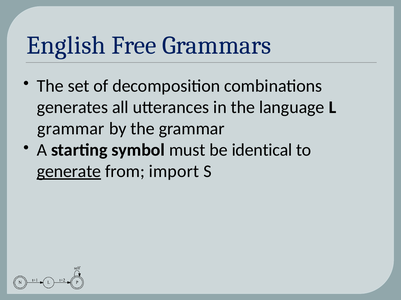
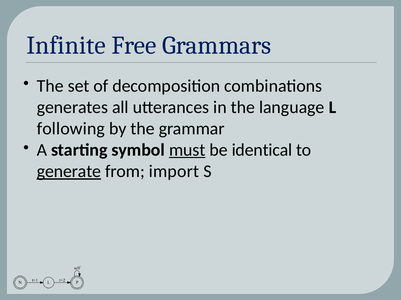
English: English -> Infinite
grammar at (71, 129): grammar -> following
must underline: none -> present
